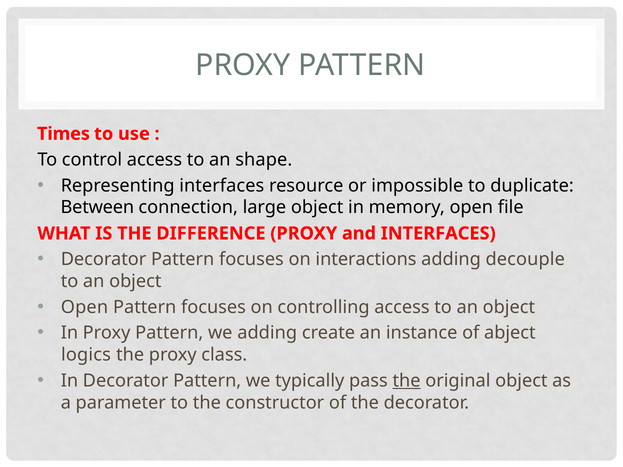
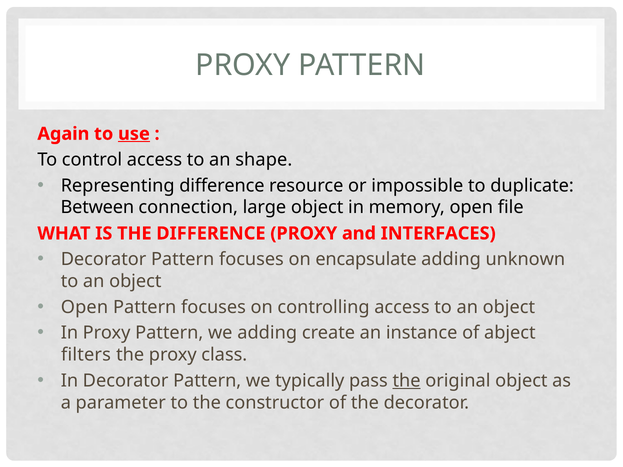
Times: Times -> Again
use underline: none -> present
Representing interfaces: interfaces -> difference
interactions: interactions -> encapsulate
decouple: decouple -> unknown
logics: logics -> filters
